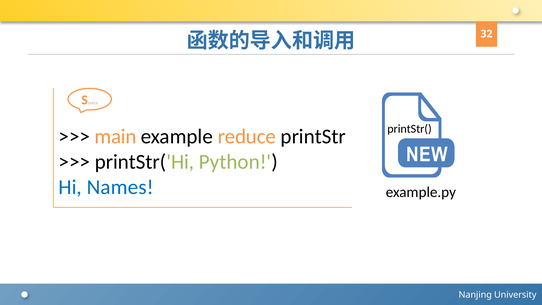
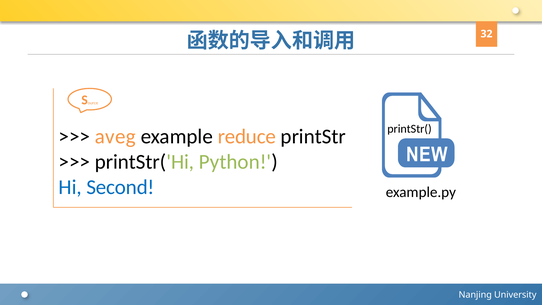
main: main -> aveg
Names: Names -> Second
